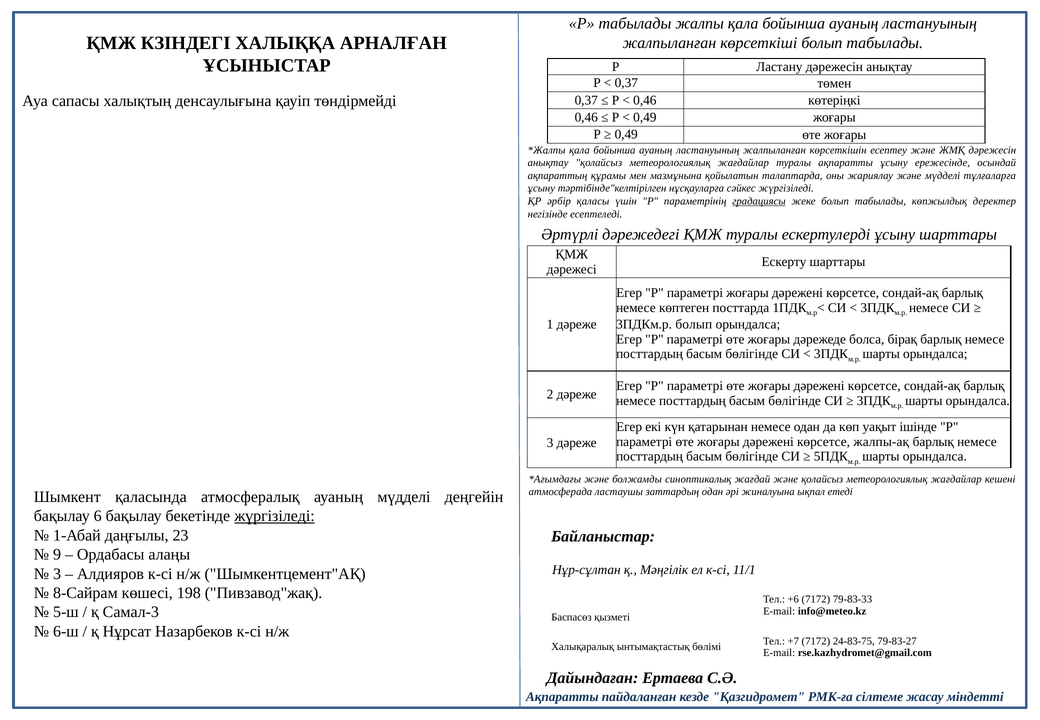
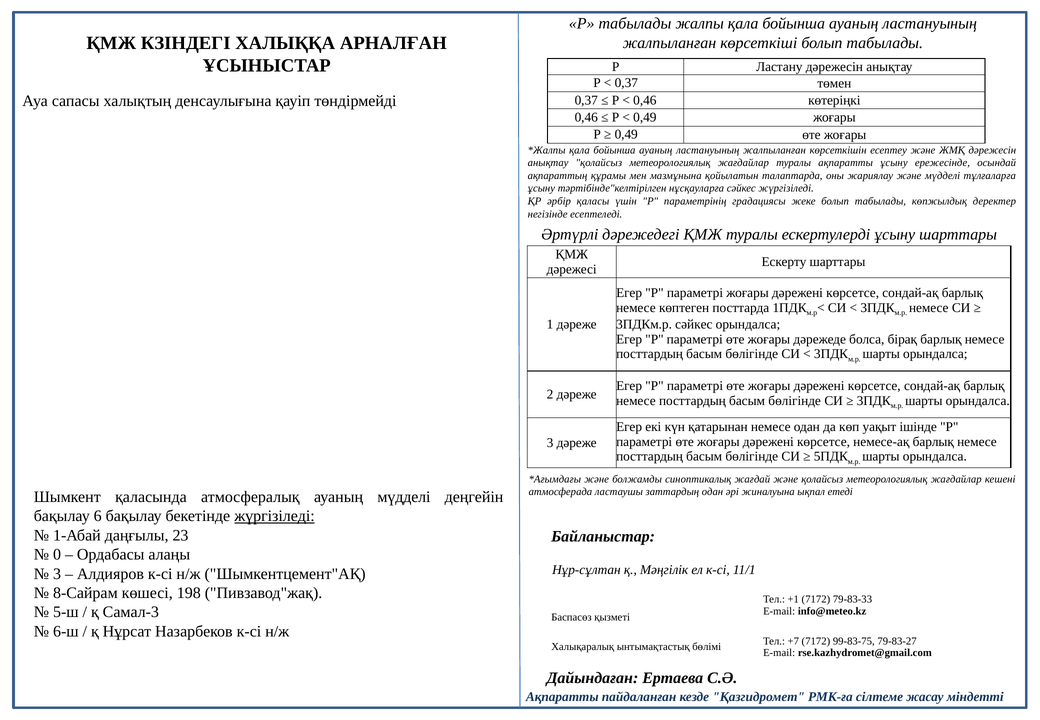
градациясы underline: present -> none
3ПДКм.р болып: болып -> сәйкес
жалпы-ақ: жалпы-ақ -> немесе-ақ
9: 9 -> 0
+6: +6 -> +1
24-83-75: 24-83-75 -> 99-83-75
